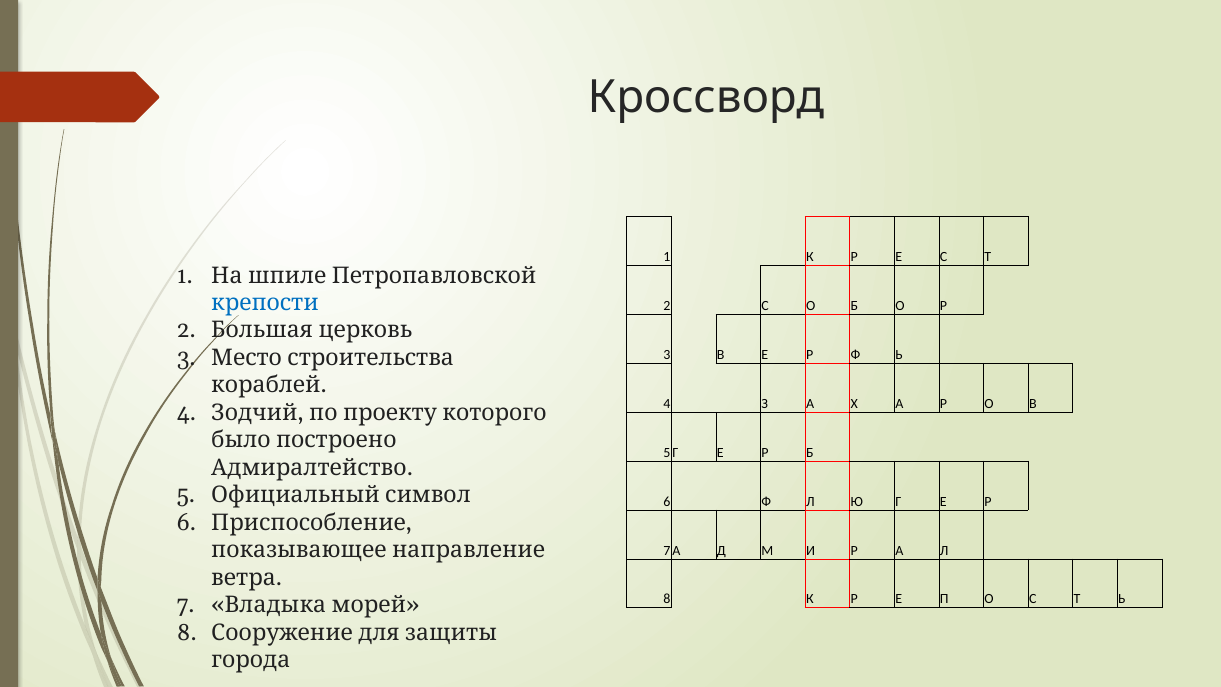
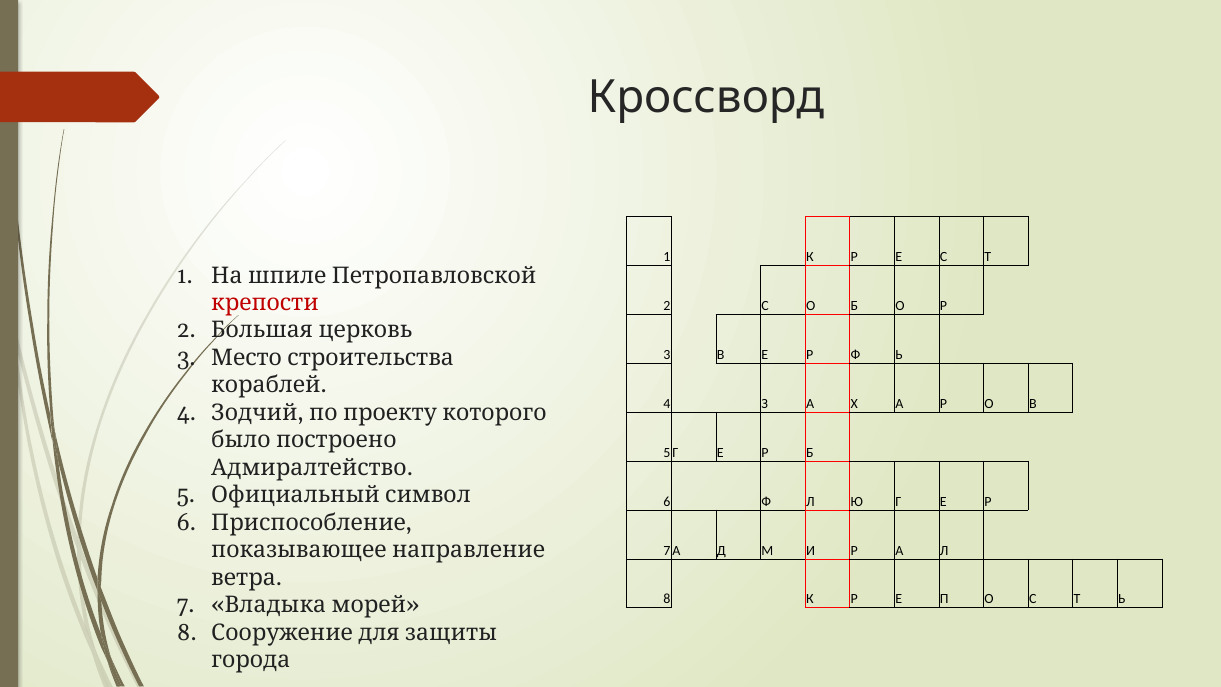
крепости colour: blue -> red
